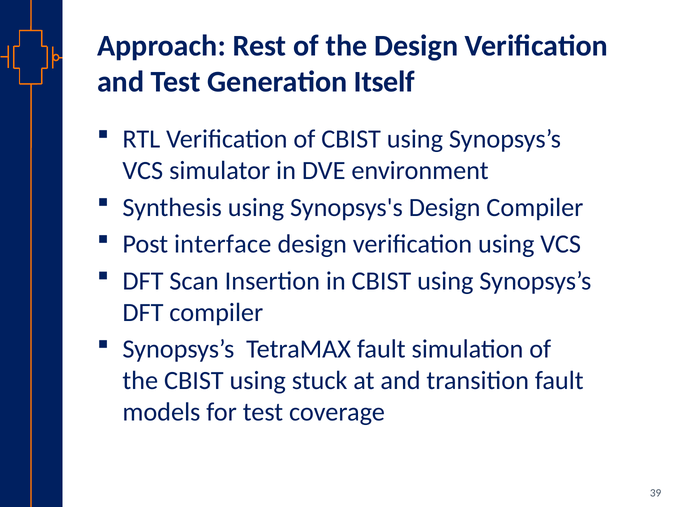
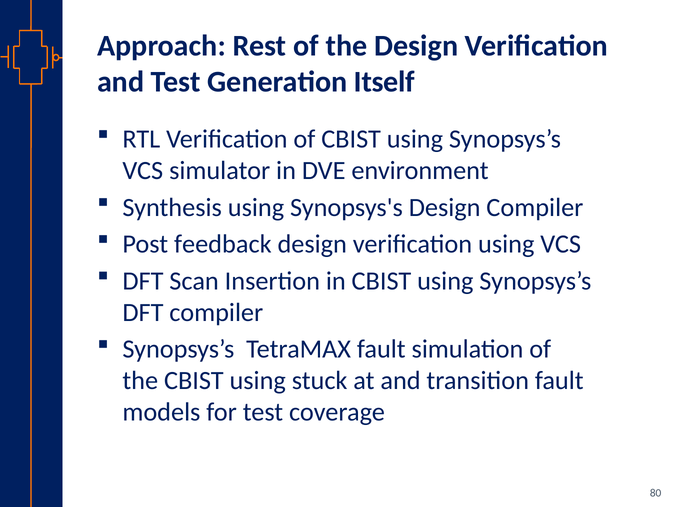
interface: interface -> feedback
39: 39 -> 80
